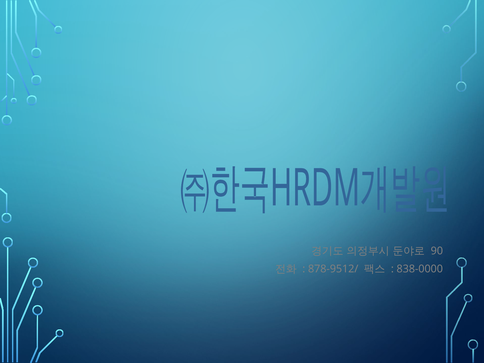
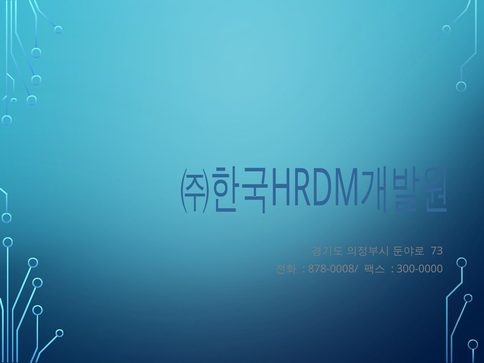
90: 90 -> 73
878-9512/: 878-9512/ -> 878-0008/
838-0000: 838-0000 -> 300-0000
